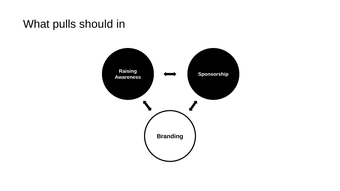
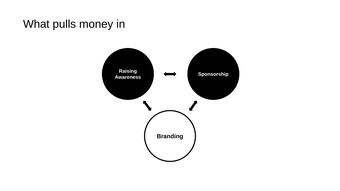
should: should -> money
